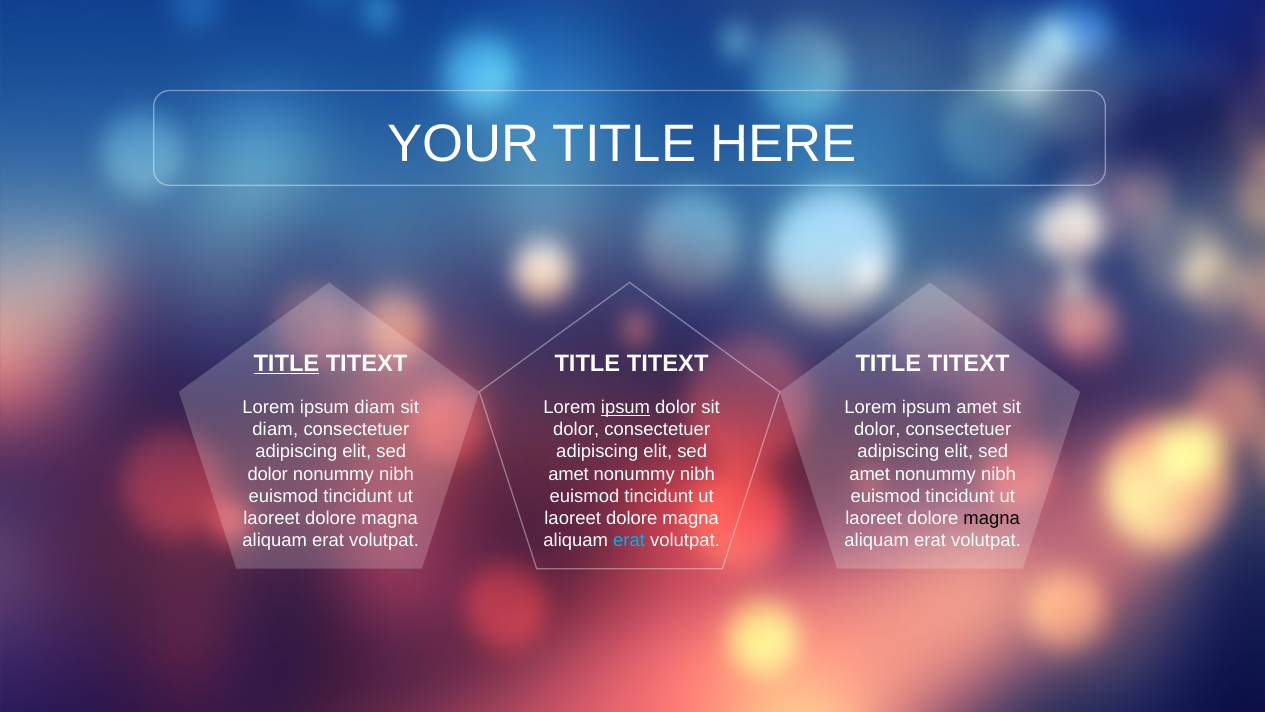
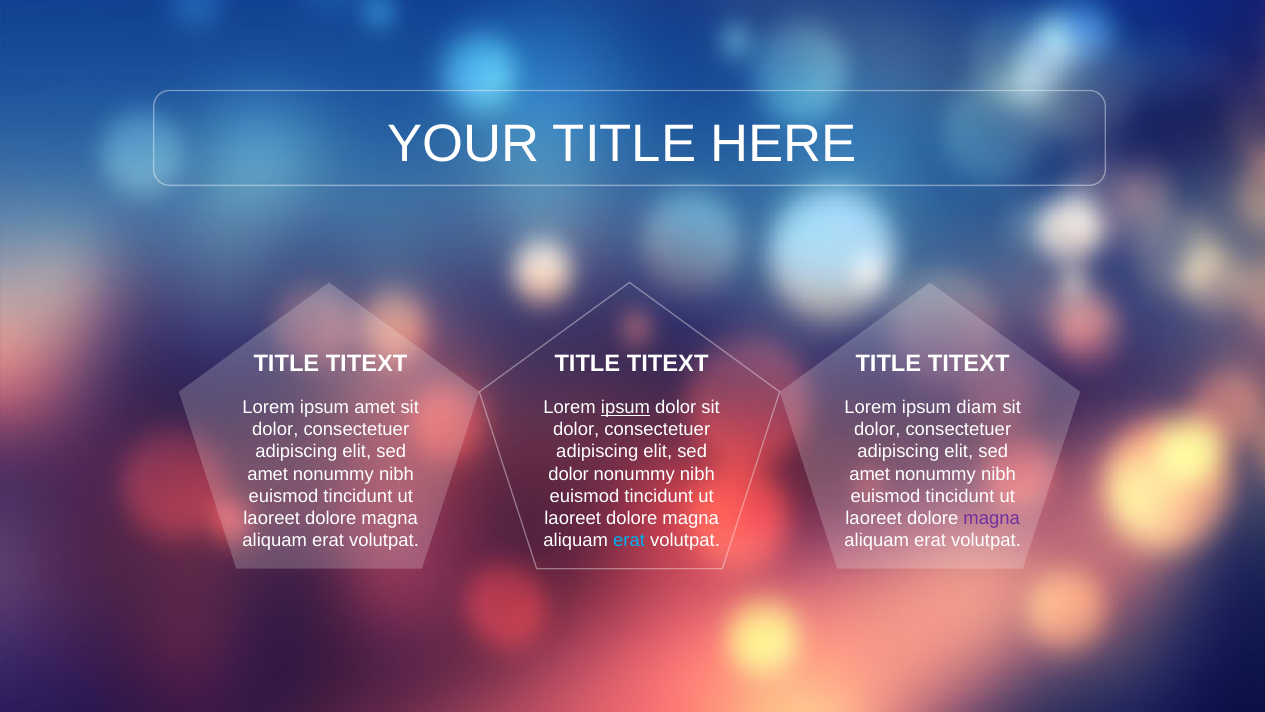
TITLE at (286, 363) underline: present -> none
ipsum diam: diam -> amet
ipsum amet: amet -> diam
diam at (275, 429): diam -> dolor
dolor at (268, 474): dolor -> amet
amet at (569, 474): amet -> dolor
magna at (992, 518) colour: black -> purple
